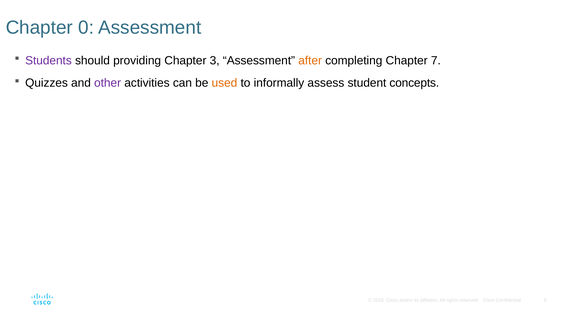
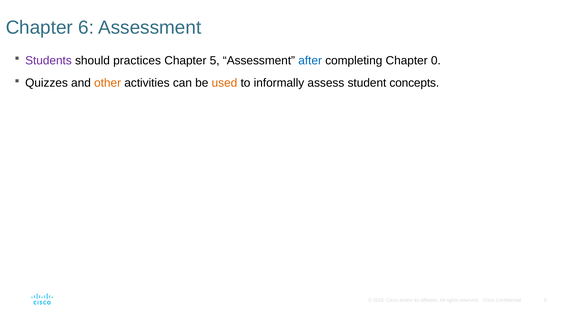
0: 0 -> 6
providing: providing -> practices
Chapter 3: 3 -> 5
after colour: orange -> blue
7: 7 -> 0
other colour: purple -> orange
